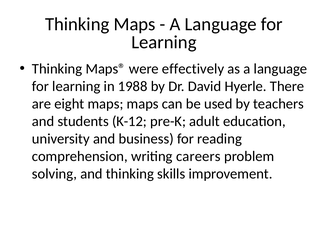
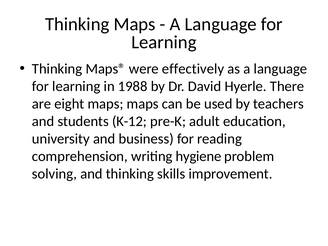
careers: careers -> hygiene
